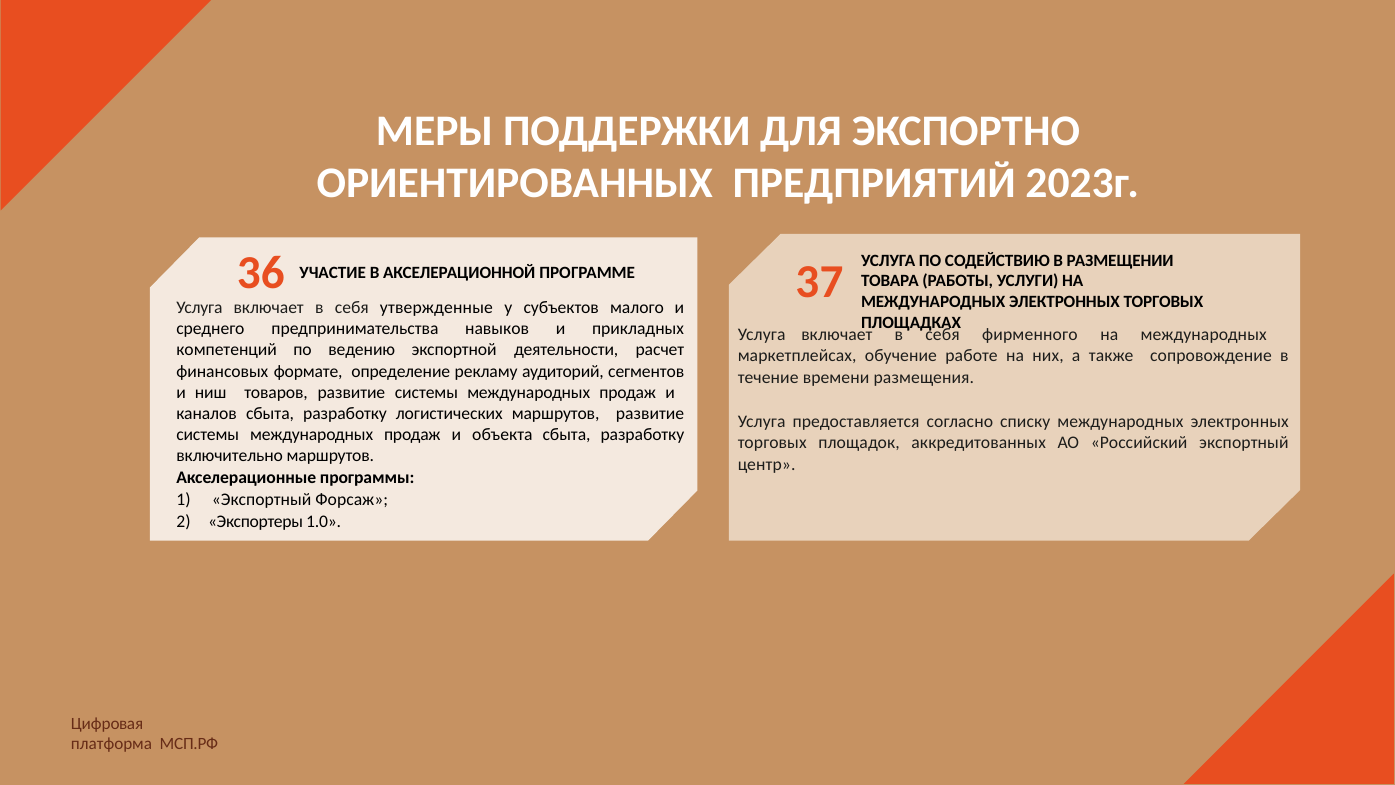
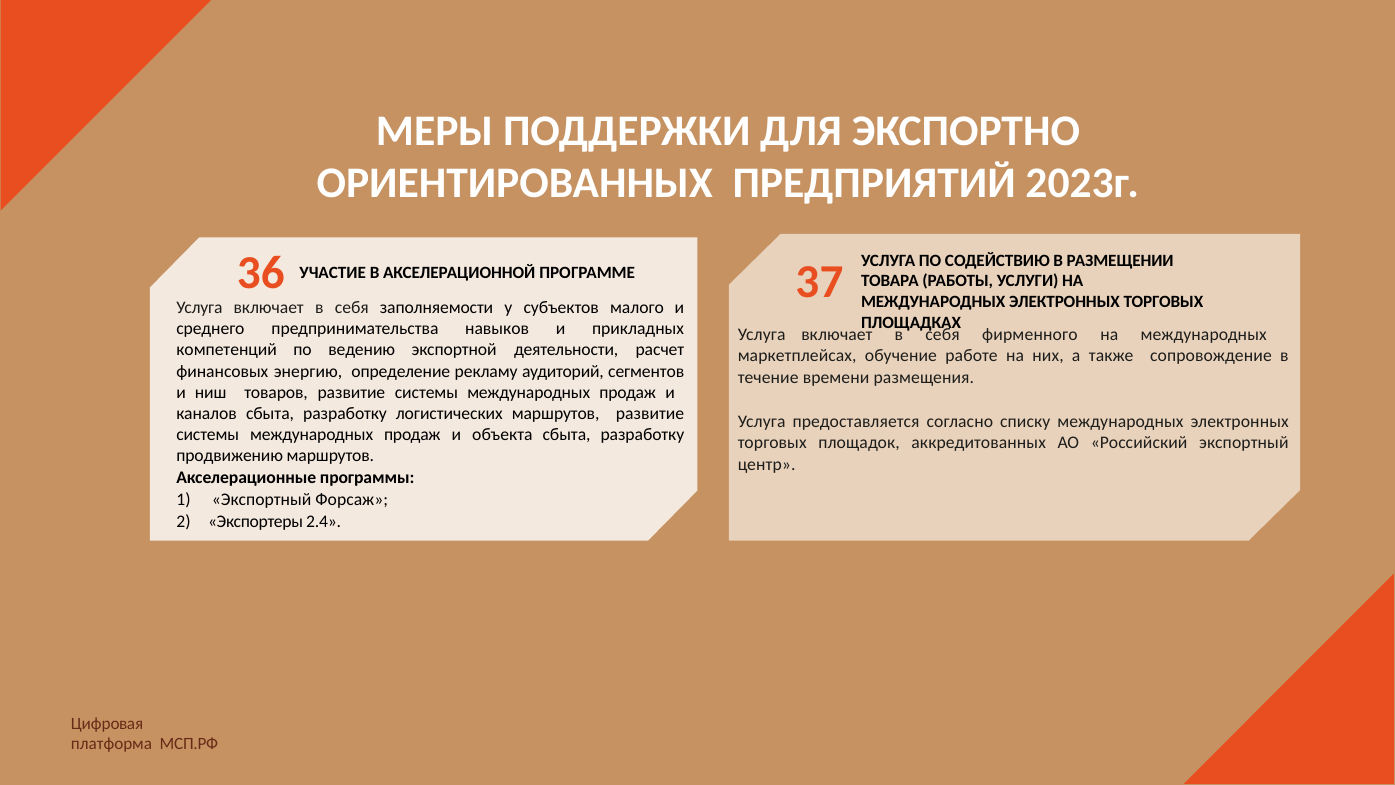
утвержденные: утвержденные -> заполняемости
формате: формате -> энергию
включительно: включительно -> продвижению
1.0: 1.0 -> 2.4
